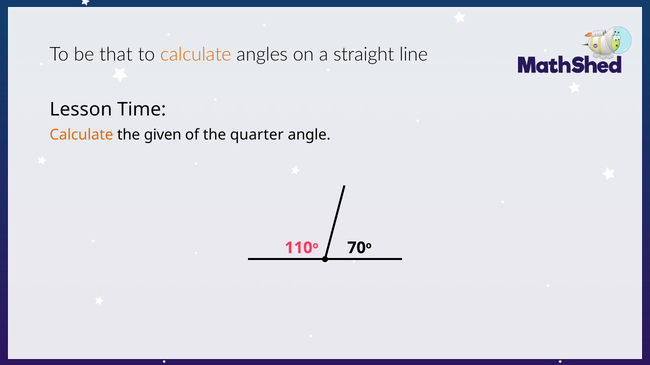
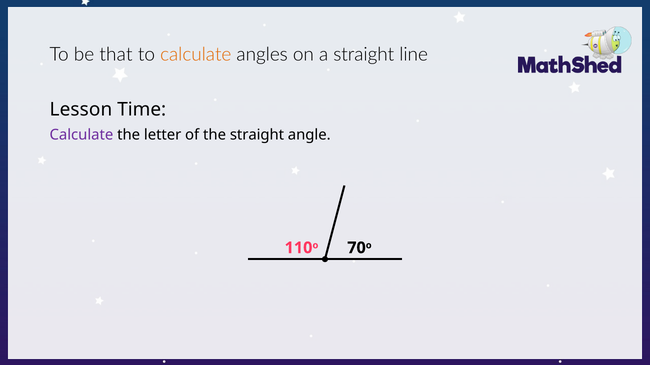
Calculate at (81, 135) colour: orange -> purple
given: given -> letter
the quarter: quarter -> straight
